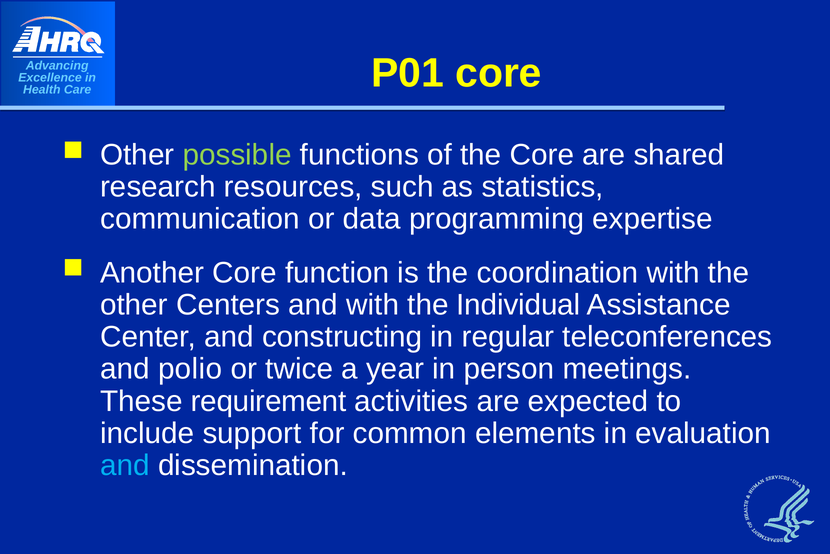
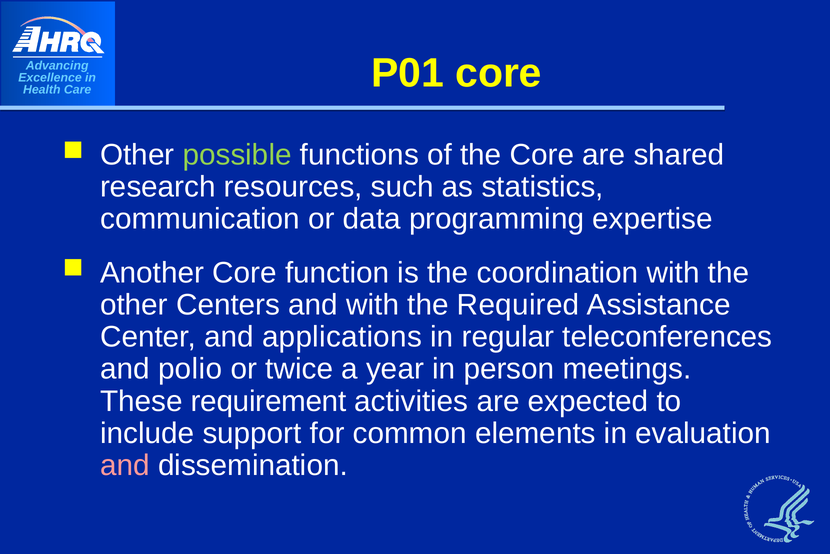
Individual: Individual -> Required
constructing: constructing -> applications
and at (125, 465) colour: light blue -> pink
